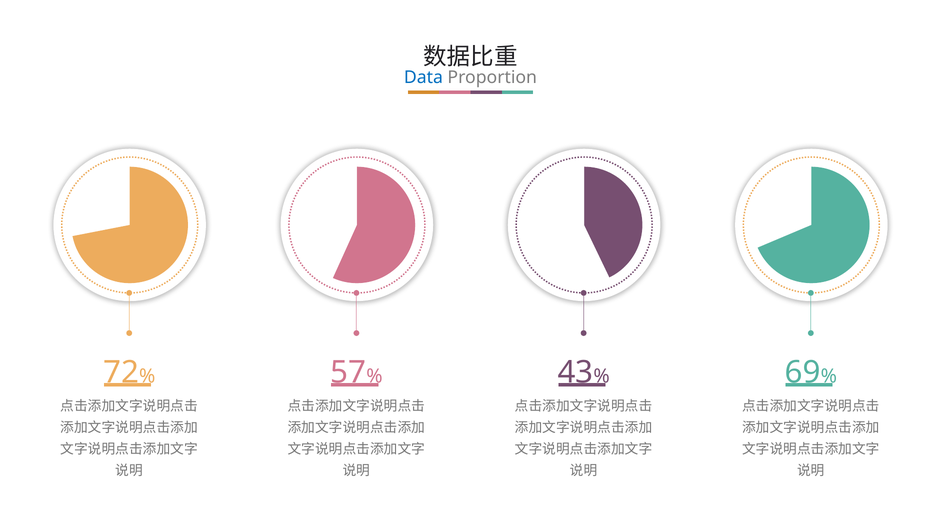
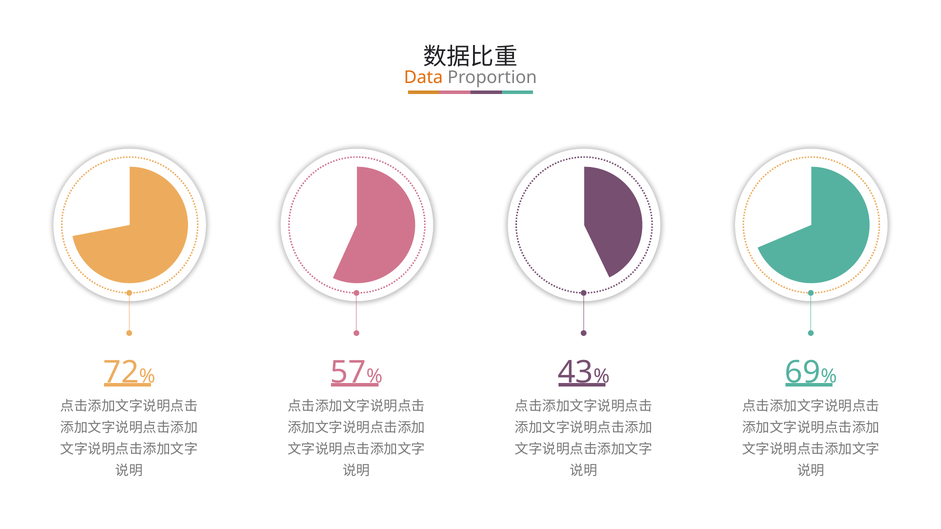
Data colour: blue -> orange
